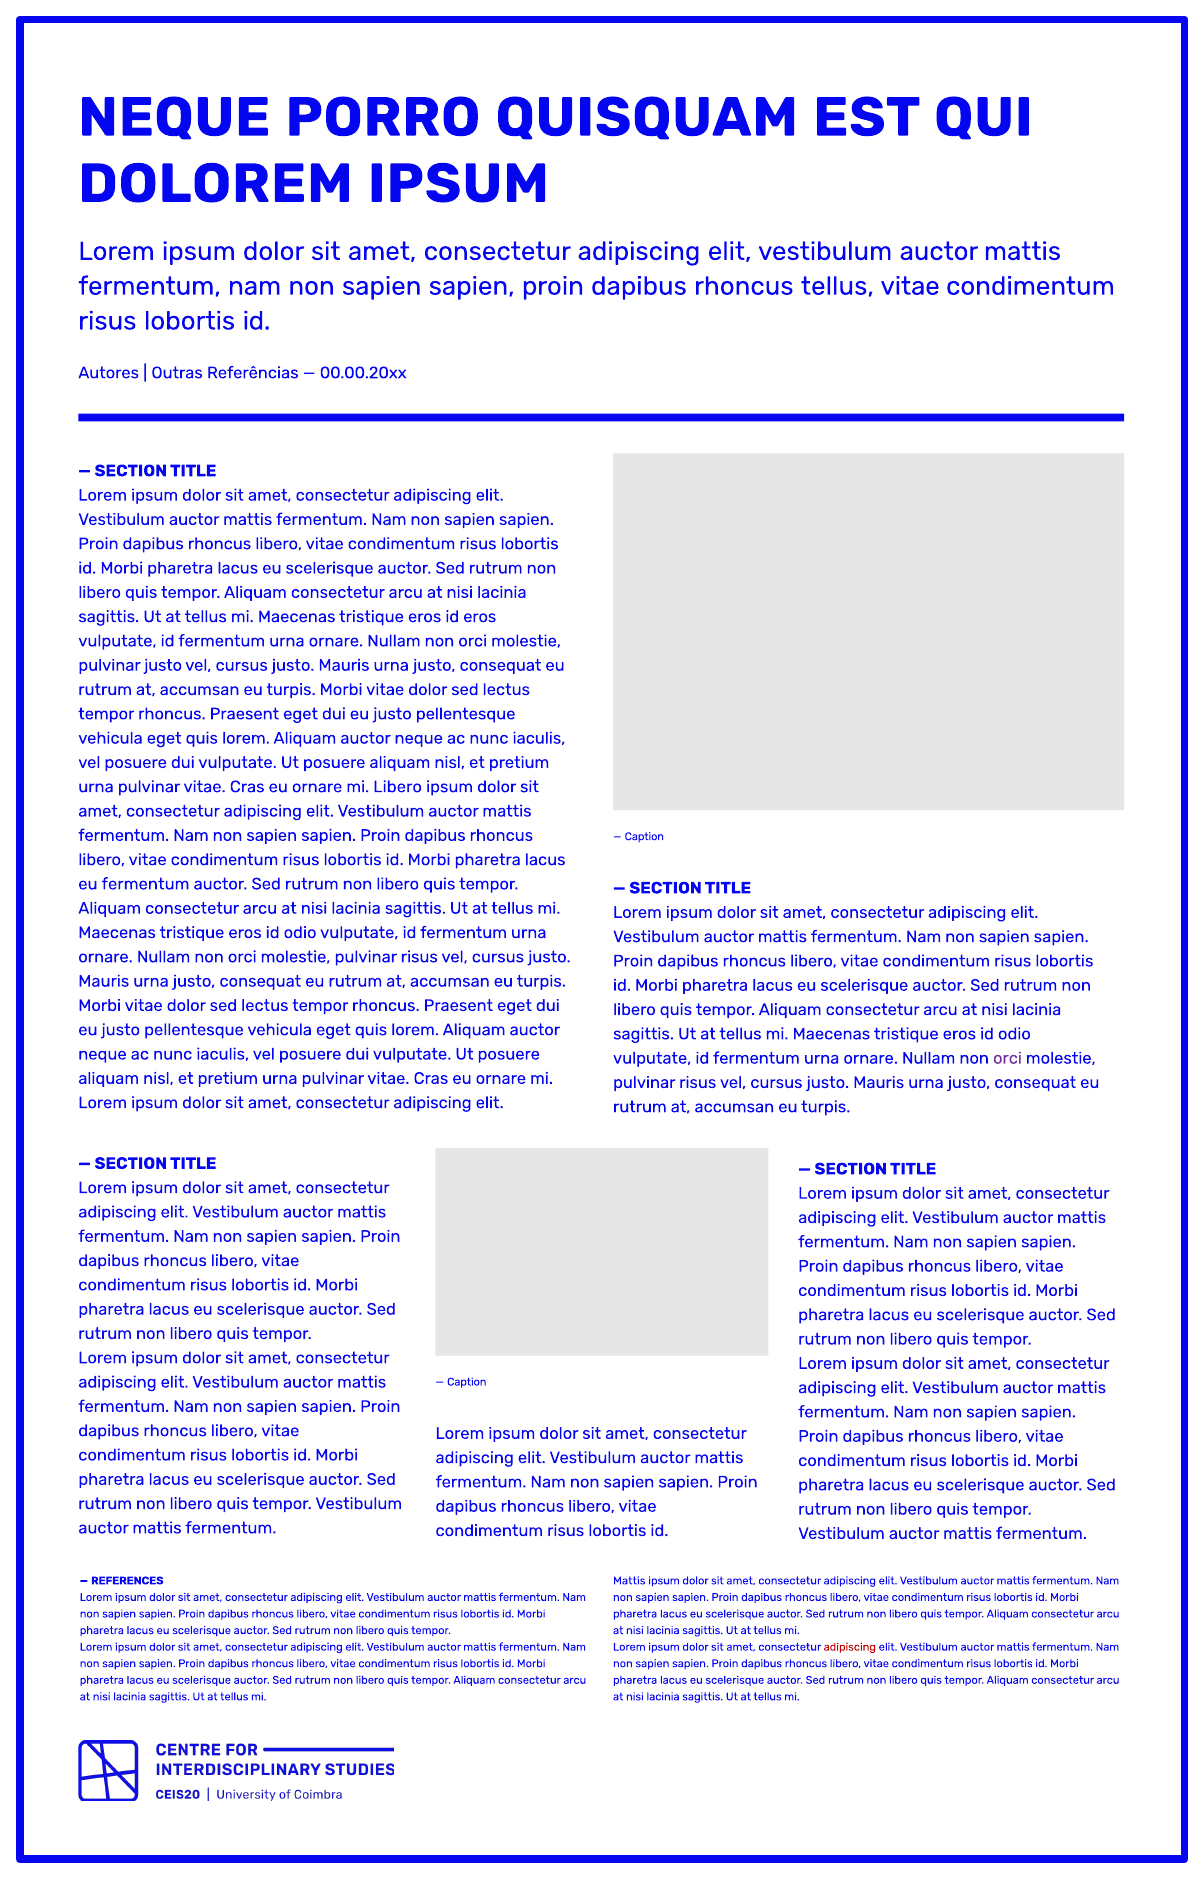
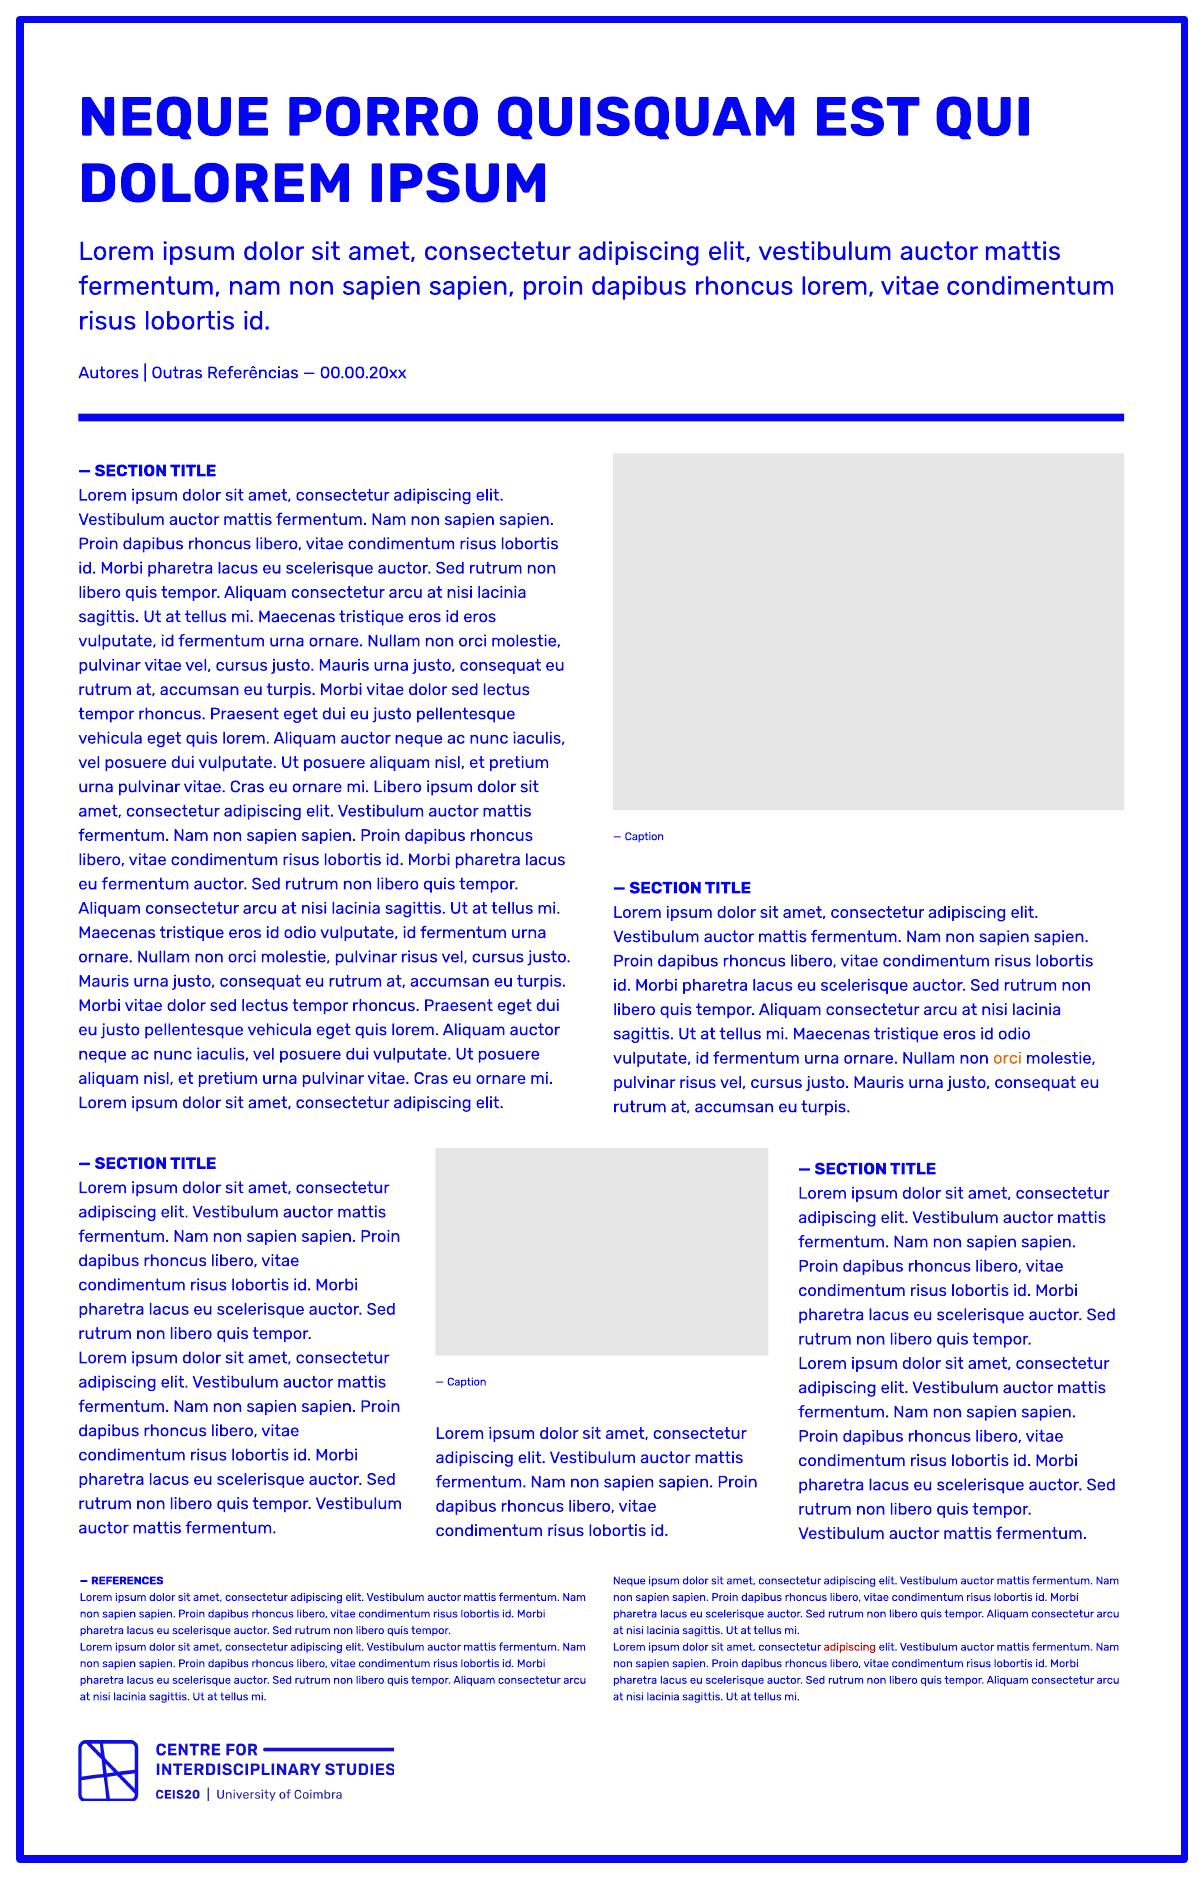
rhoncus tellus: tellus -> lorem
justo at (163, 665): justo -> vitae
orci at (1007, 1058) colour: purple -> orange
Mattis at (629, 1581): Mattis -> Neque
